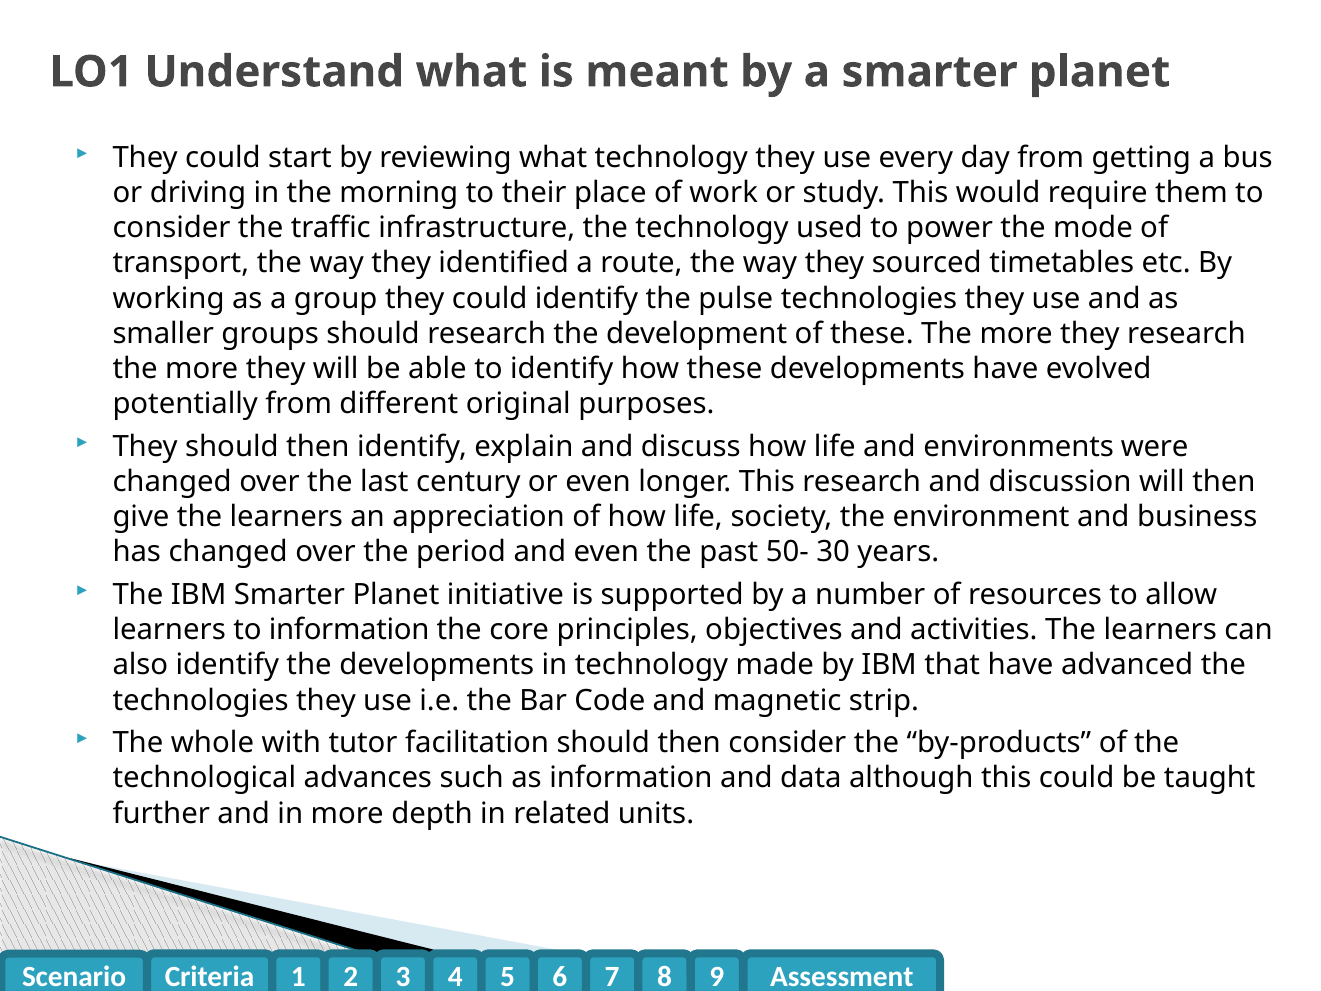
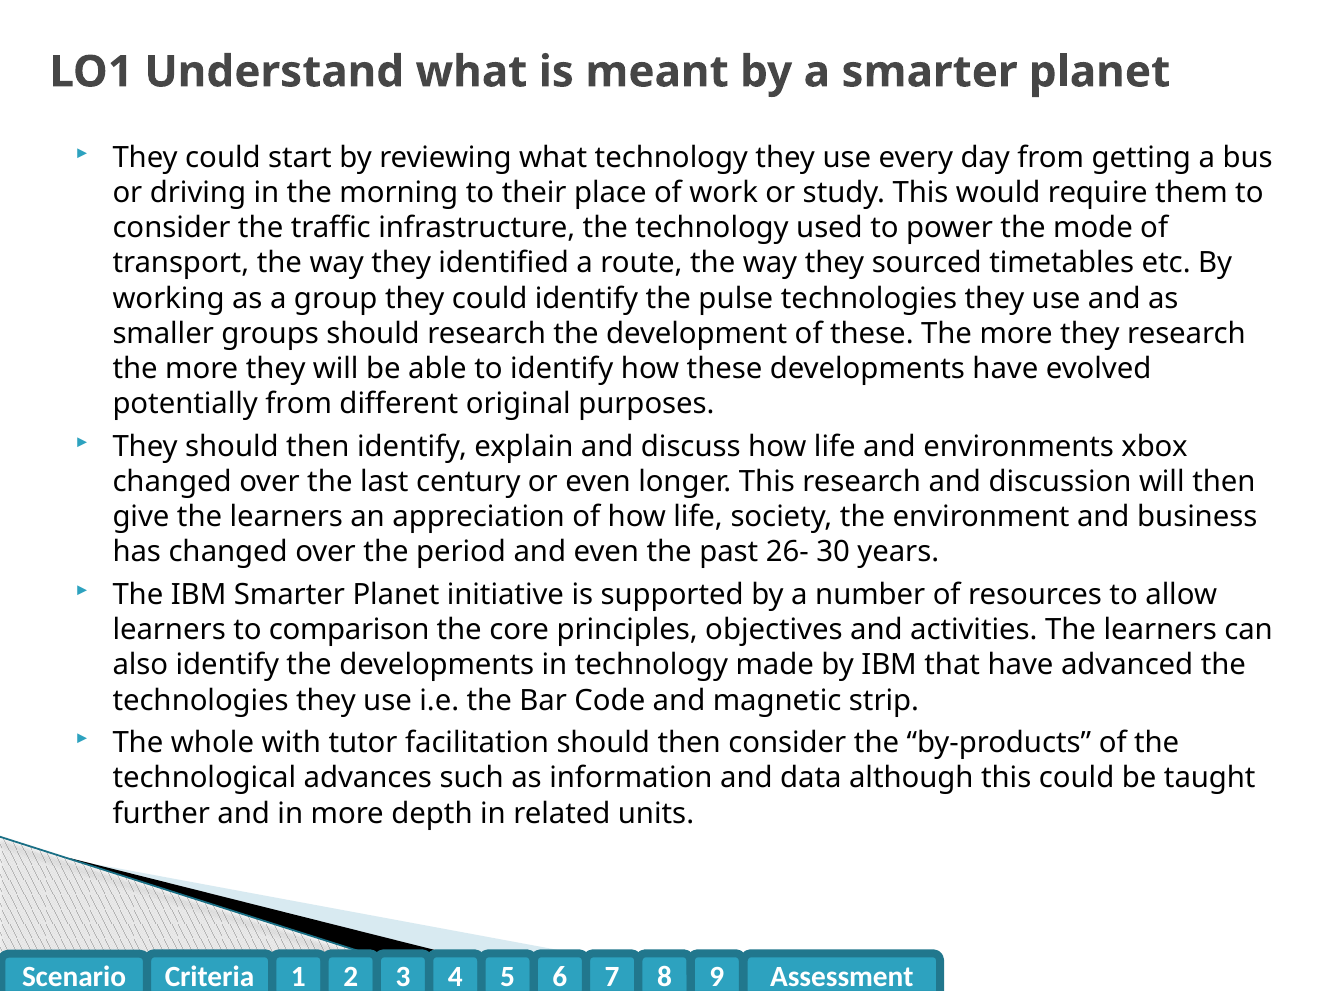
were: were -> xbox
50-: 50- -> 26-
to information: information -> comparison
